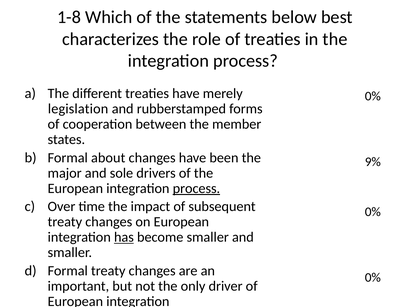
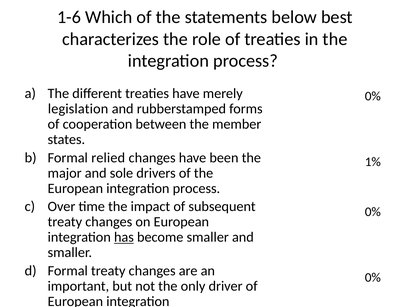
1-8: 1-8 -> 1-6
about: about -> relied
9%: 9% -> 1%
process at (196, 189) underline: present -> none
